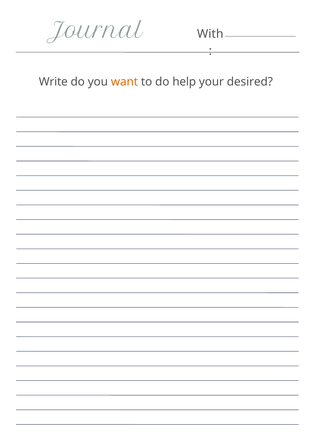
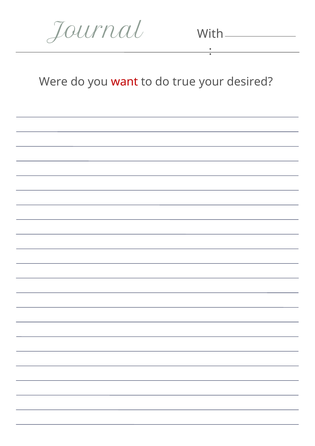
Write: Write -> Were
want colour: orange -> red
help: help -> true
